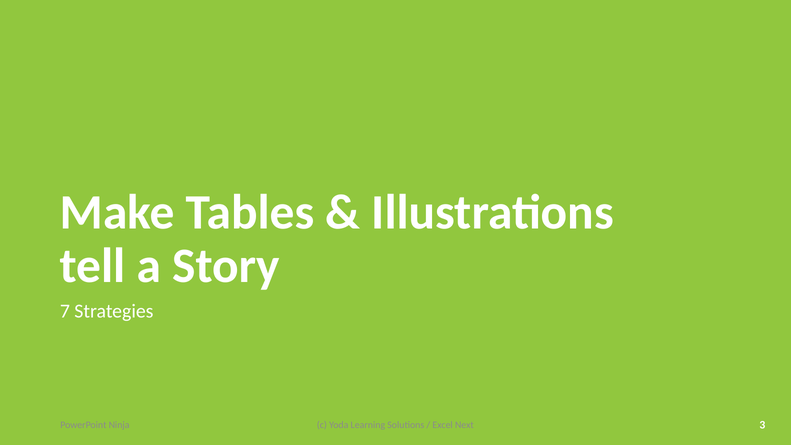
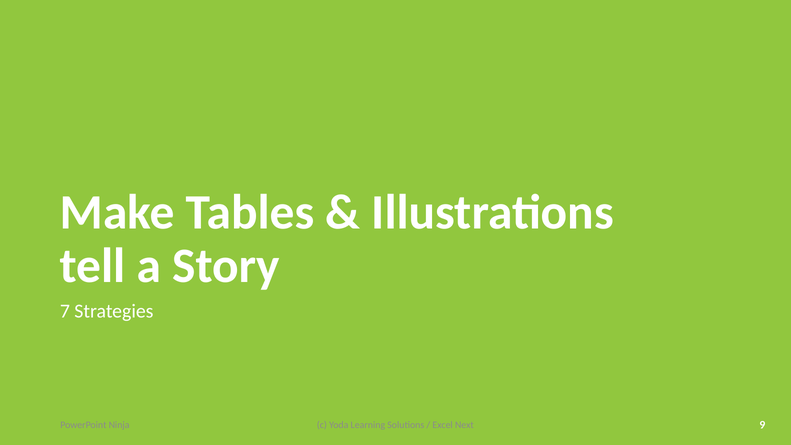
3: 3 -> 9
